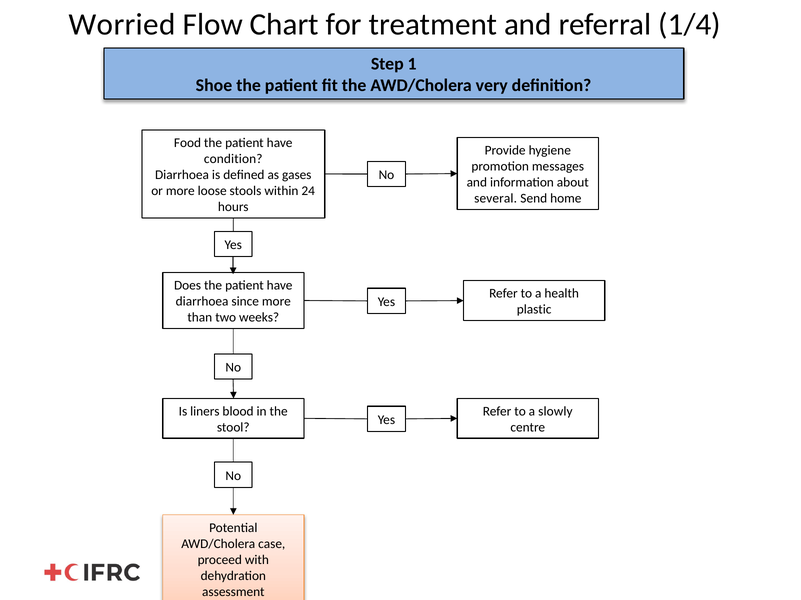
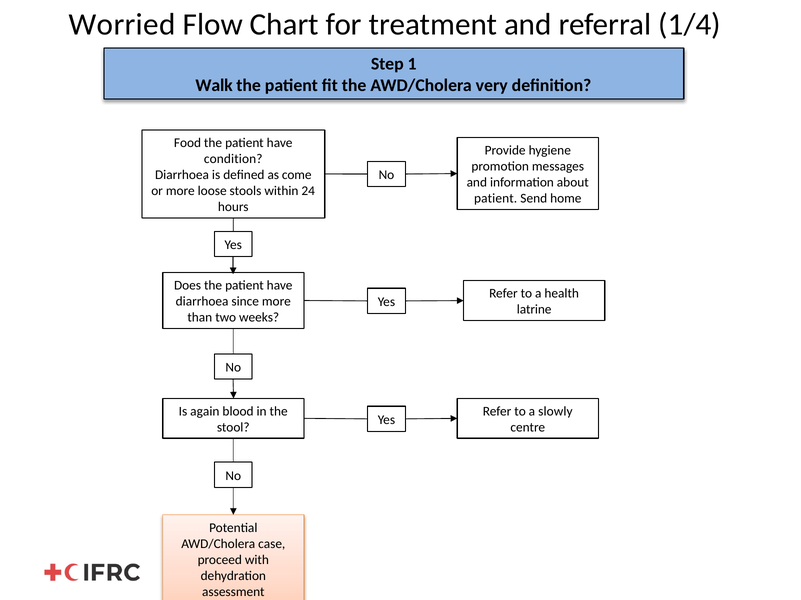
Shoe: Shoe -> Walk
gases: gases -> come
several at (496, 199): several -> patient
plastic: plastic -> latrine
liners: liners -> again
